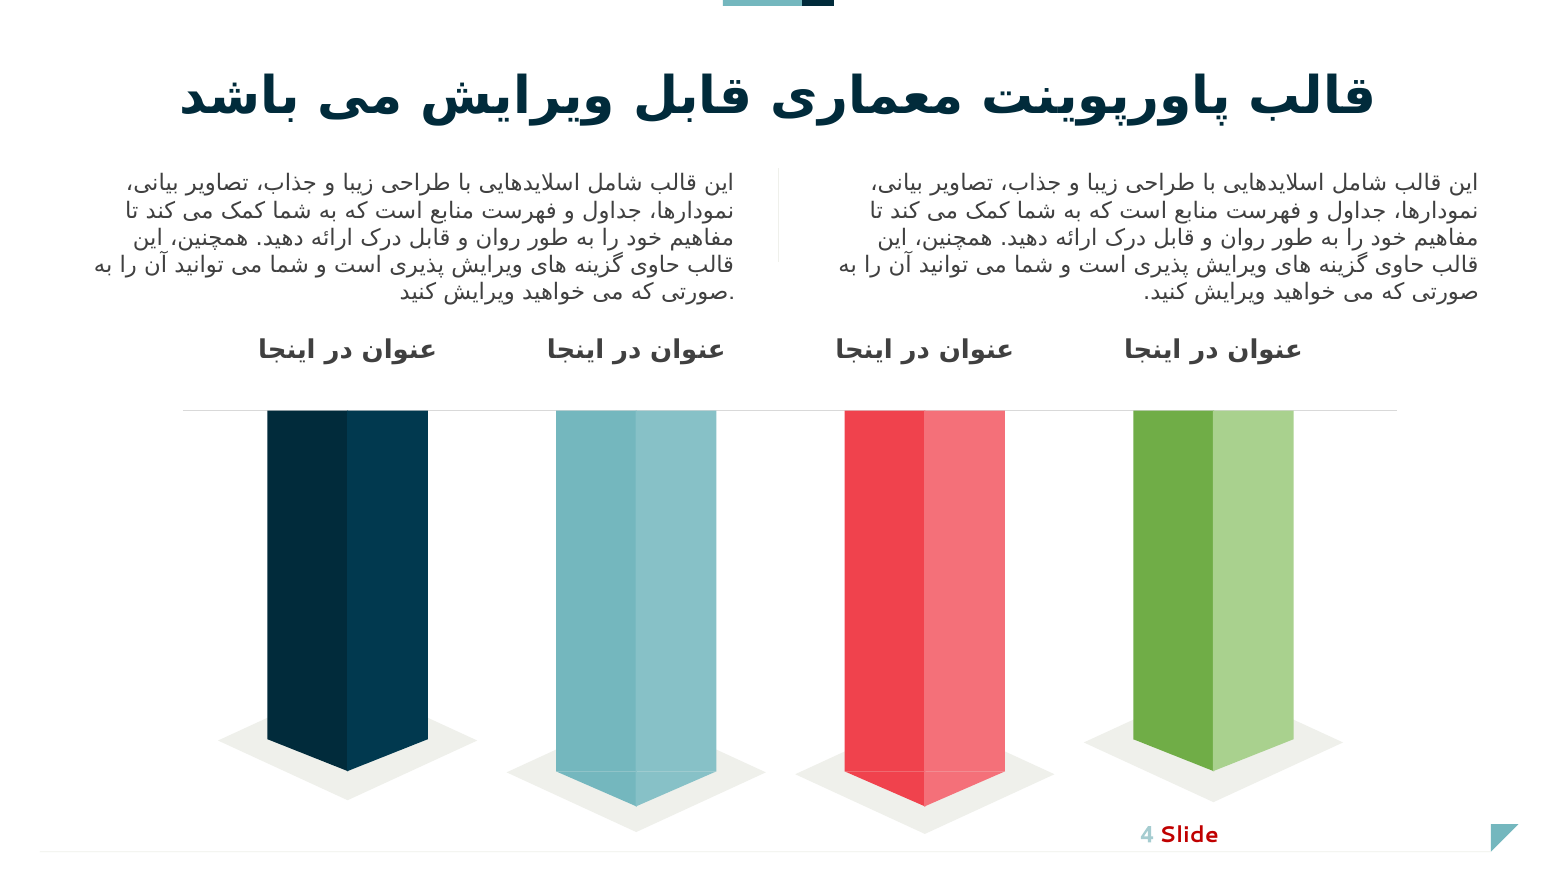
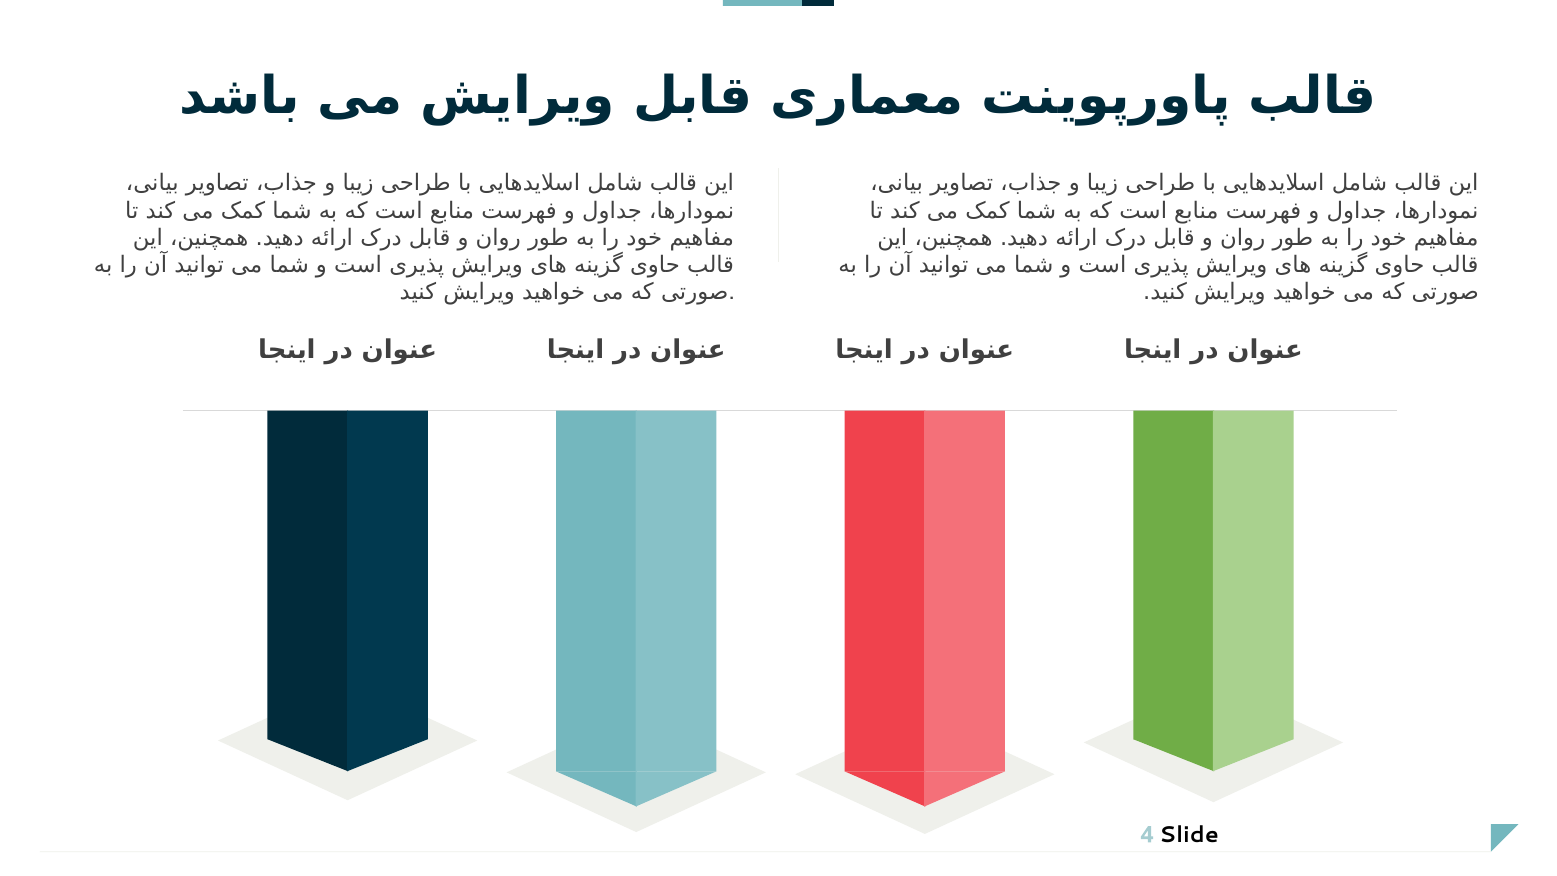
Slide colour: red -> black
